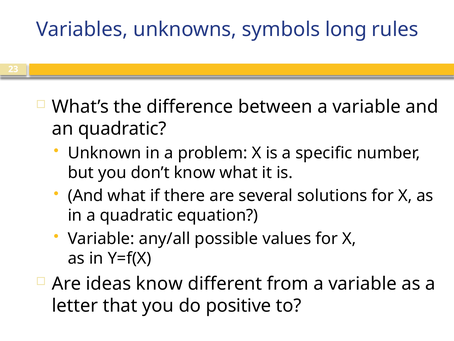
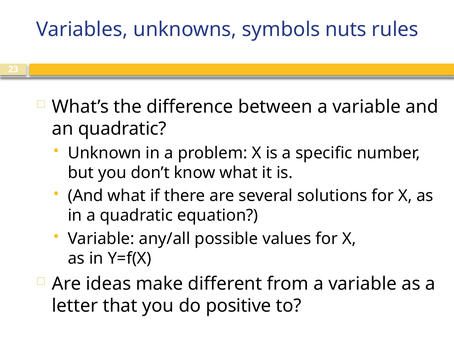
long: long -> nuts
ideas know: know -> make
